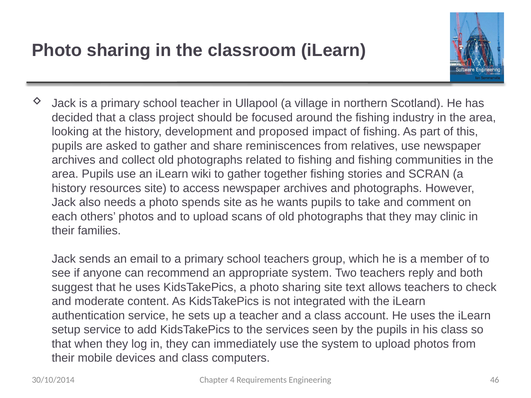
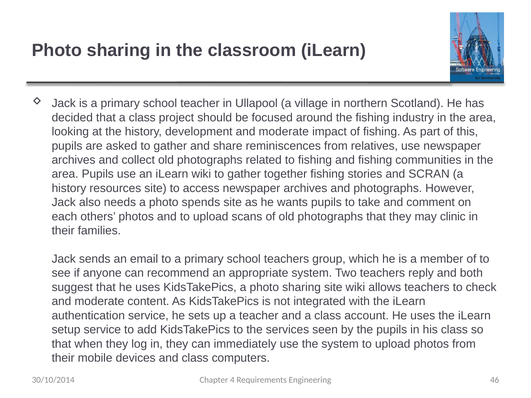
development and proposed: proposed -> moderate
site text: text -> wiki
